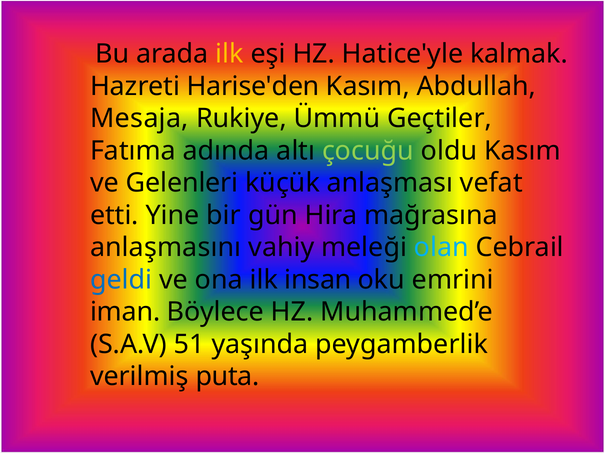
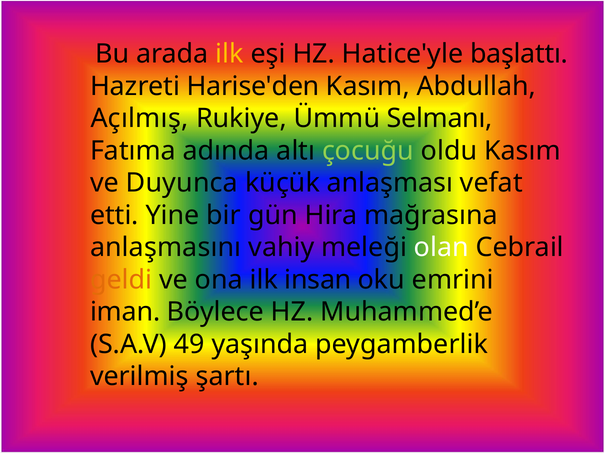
kalmak: kalmak -> başlattı
Mesaja: Mesaja -> Açılmış
Geçtiler: Geçtiler -> Selmanı
Gelenleri: Gelenleri -> Duyunca
olan colour: light blue -> white
geldi colour: blue -> orange
51: 51 -> 49
puta: puta -> şartı
